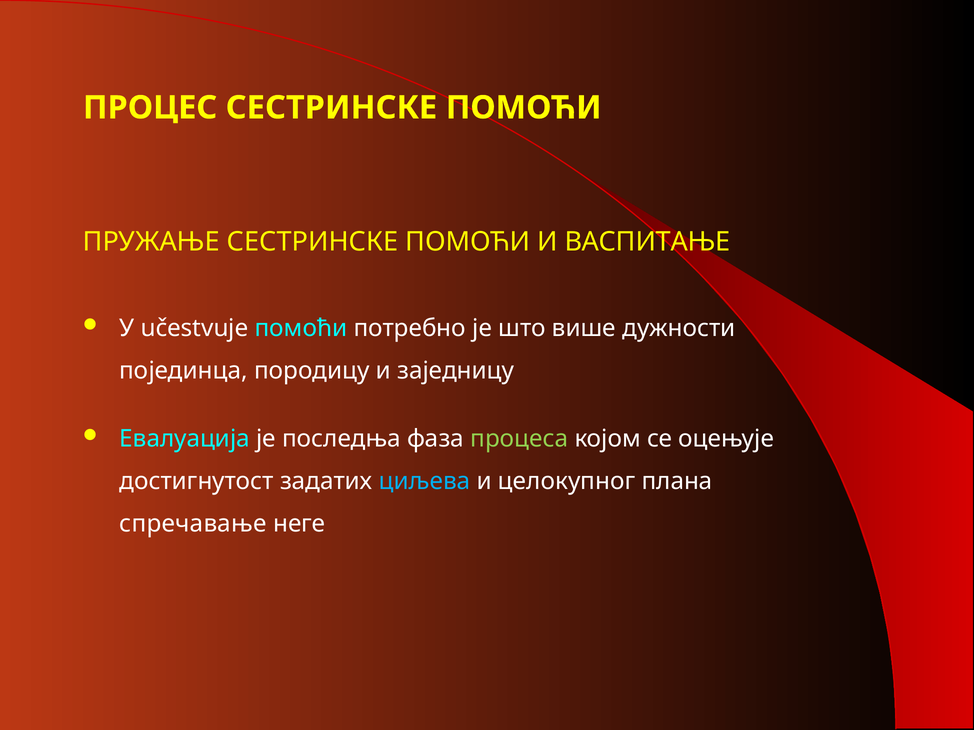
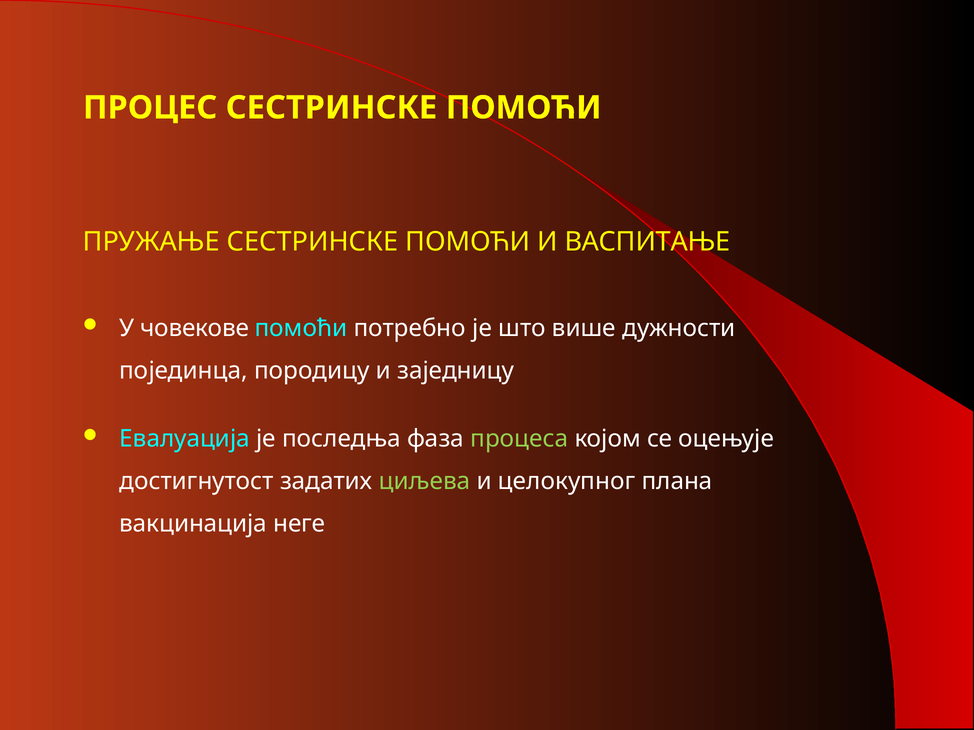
učestvuje: učestvuje -> човекове
циљева colour: light blue -> light green
спречавање: спречавање -> вакцинација
